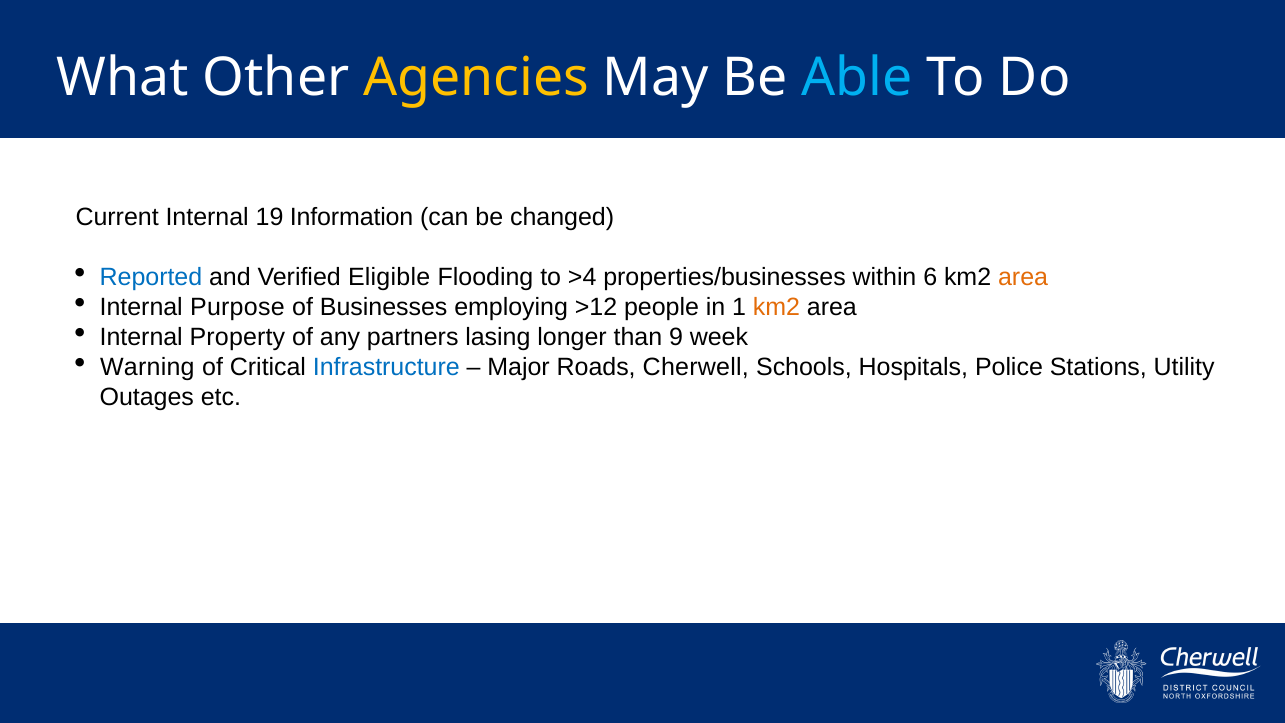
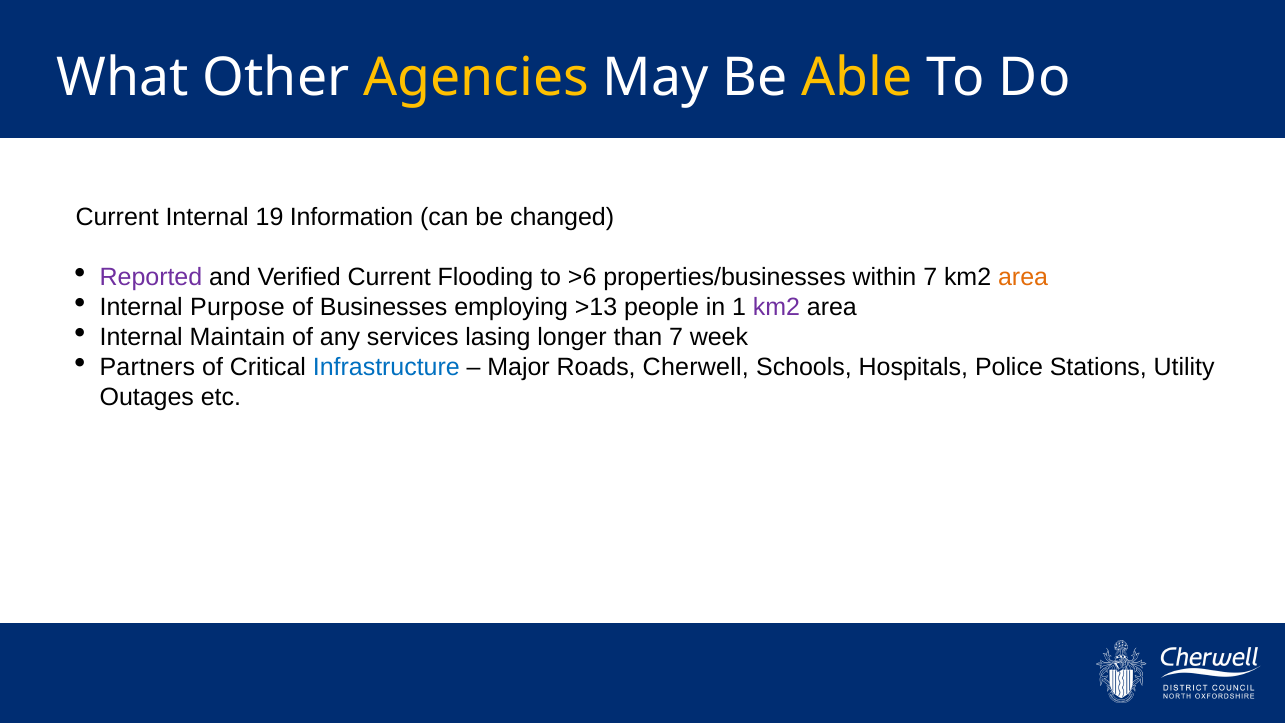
Able colour: light blue -> yellow
Reported colour: blue -> purple
Verified Eligible: Eligible -> Current
>4: >4 -> >6
within 6: 6 -> 7
>12: >12 -> >13
km2 at (777, 307) colour: orange -> purple
Property: Property -> Maintain
partners: partners -> services
than 9: 9 -> 7
Warning: Warning -> Partners
